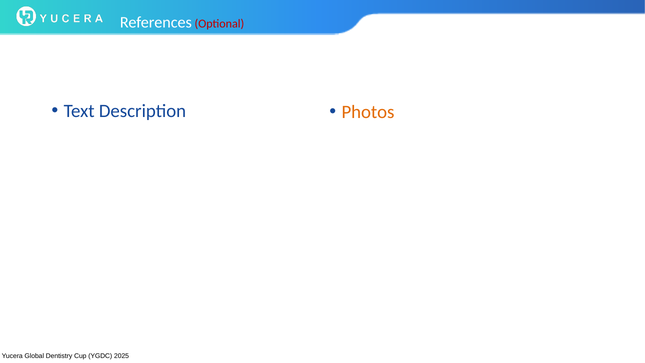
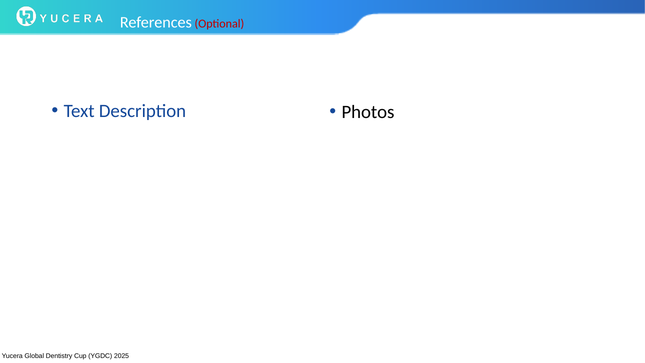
Photos colour: orange -> black
